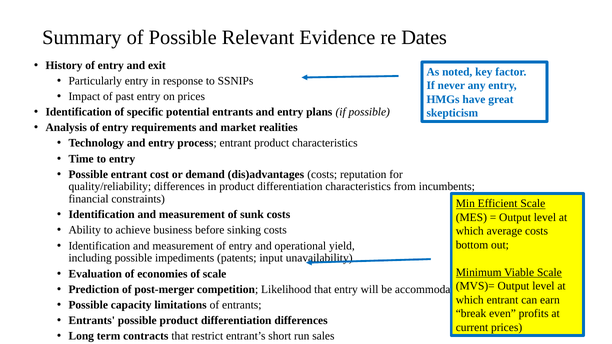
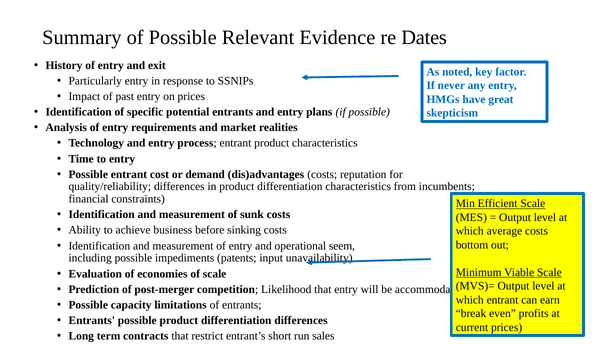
yield: yield -> seem
